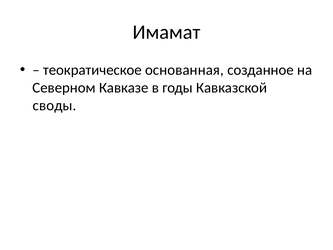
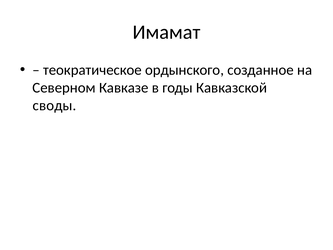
основанная: основанная -> ордынского
